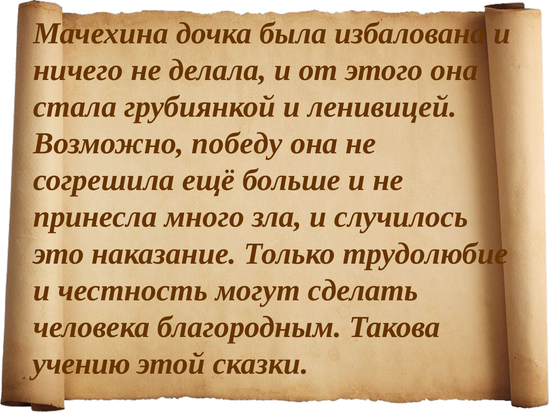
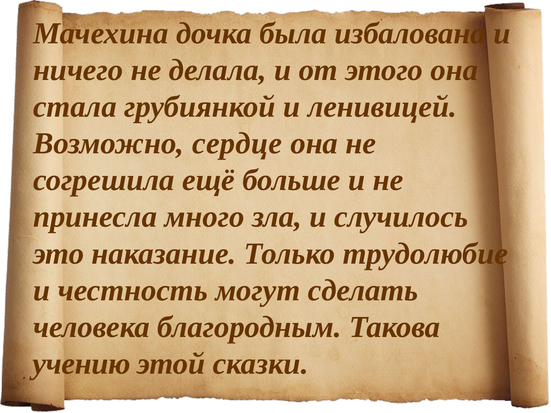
победу: победу -> сердце
